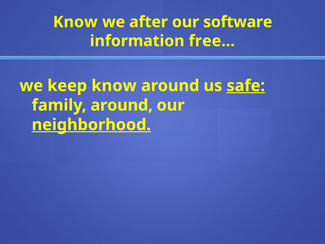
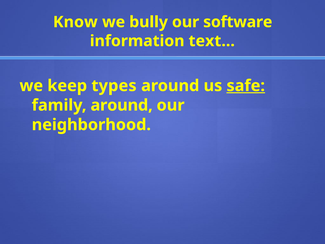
after: after -> bully
free…: free… -> text…
keep know: know -> types
neighborhood underline: present -> none
